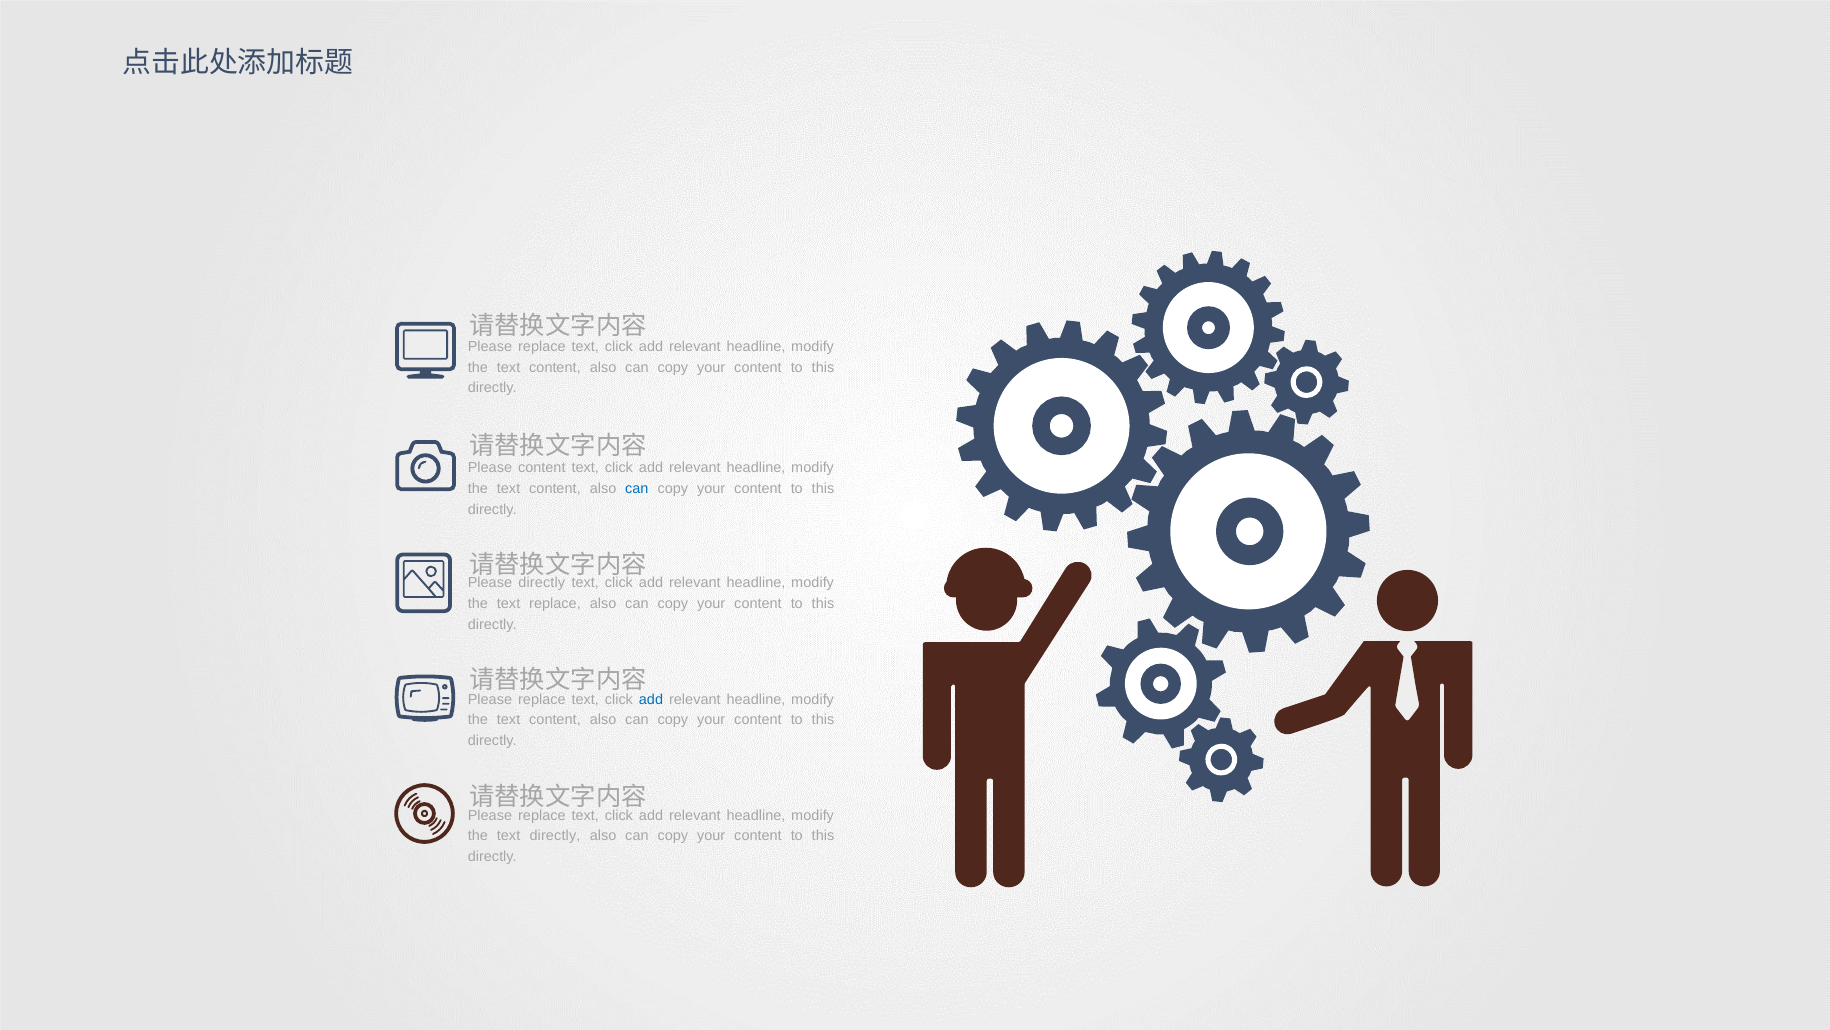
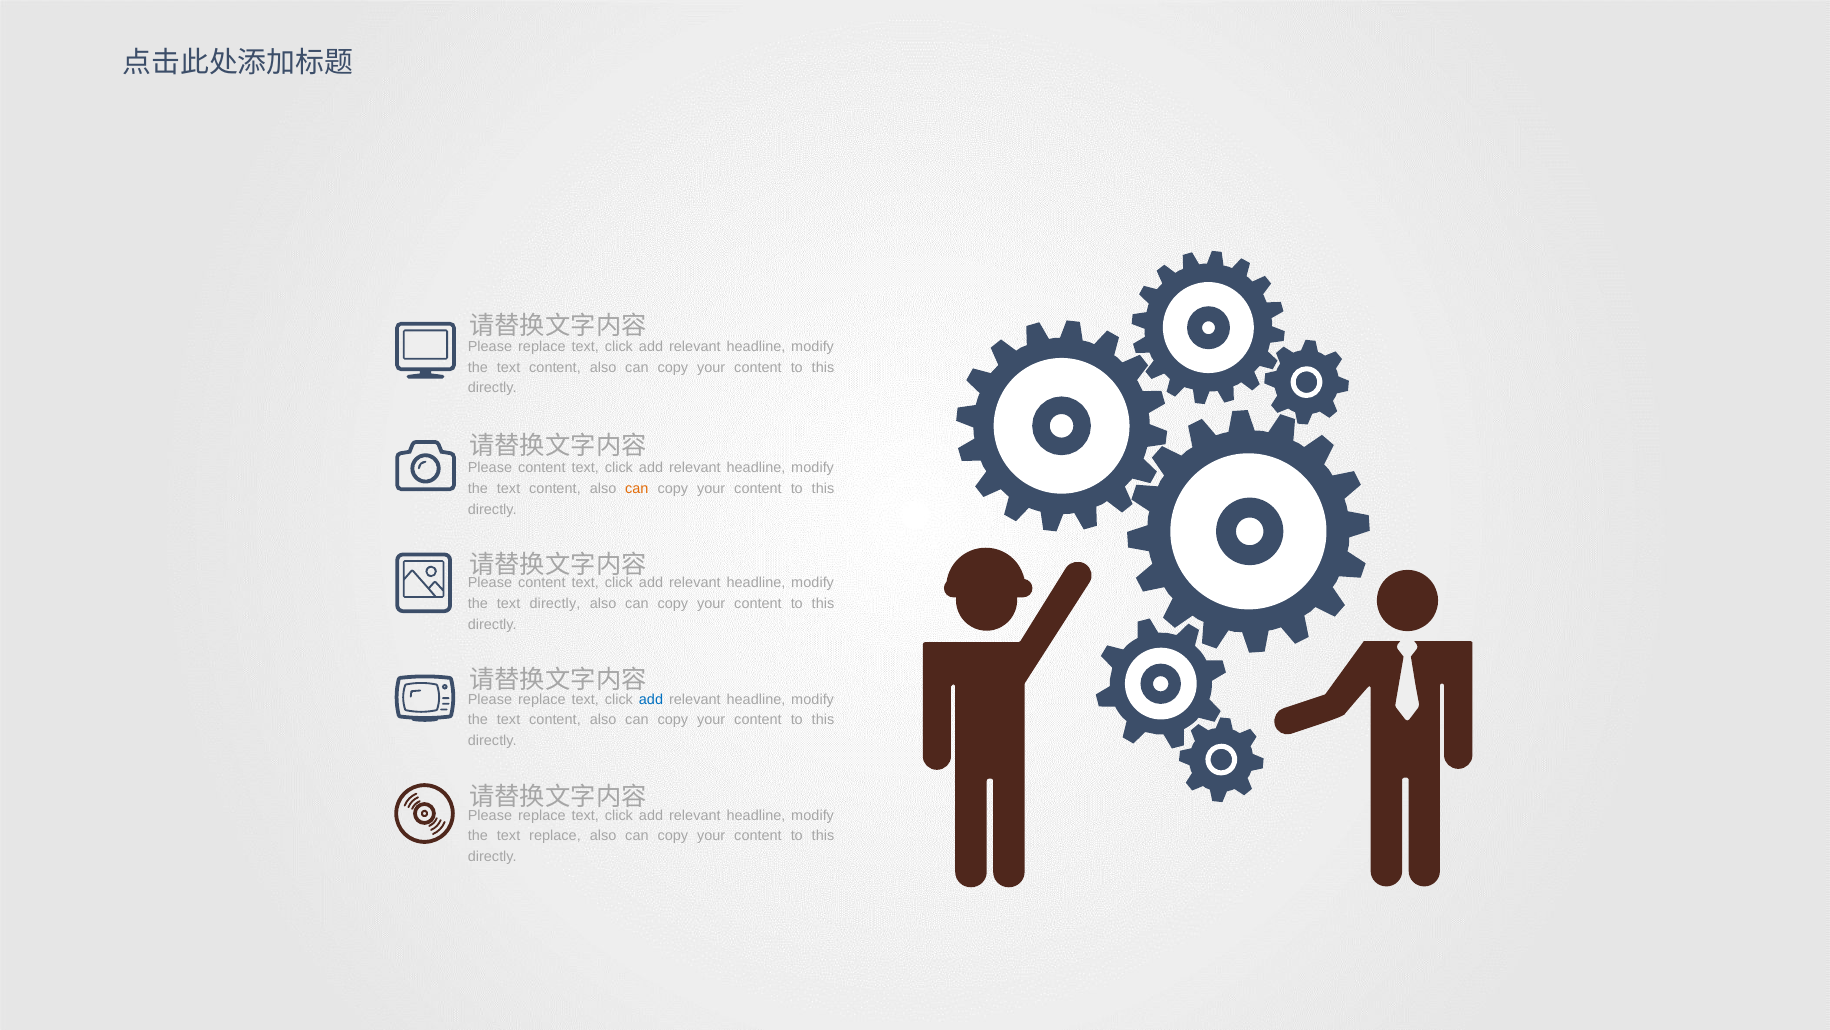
can at (637, 489) colour: blue -> orange
directly at (542, 582): directly -> content
text replace: replace -> directly
text directly: directly -> replace
